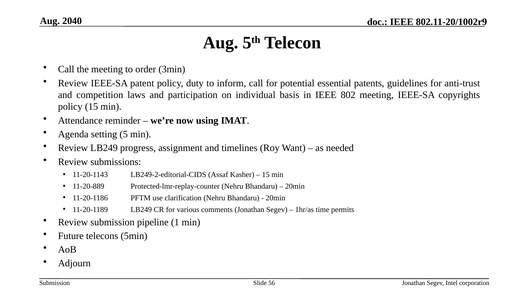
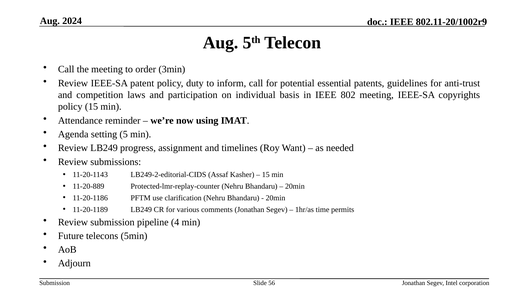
2040: 2040 -> 2024
1: 1 -> 4
